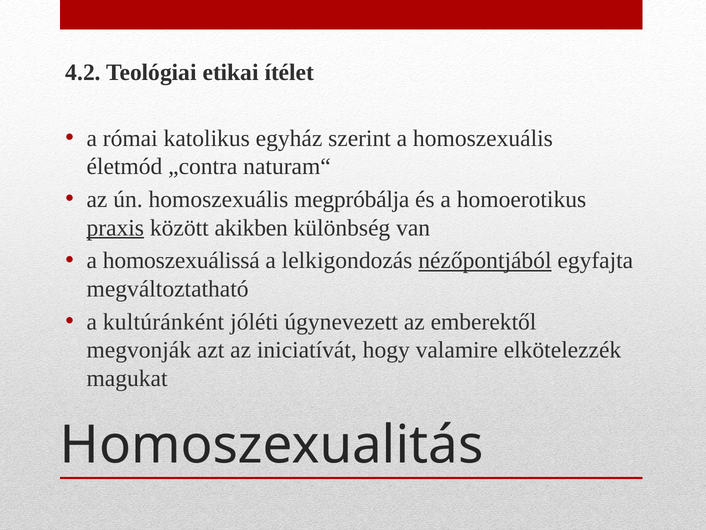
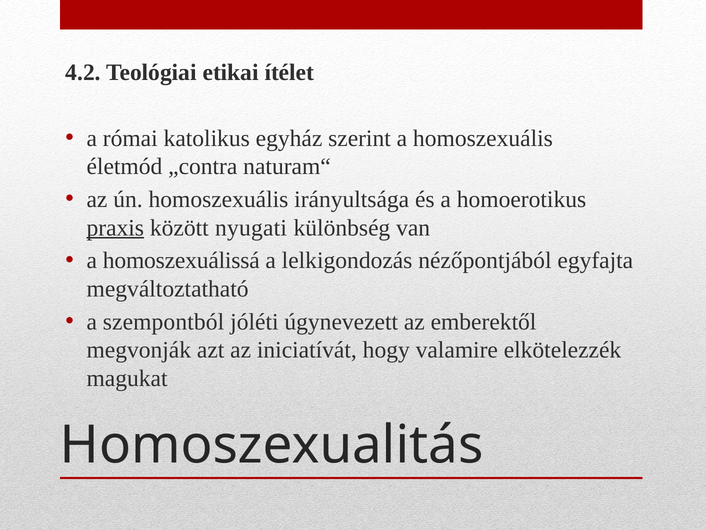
megpróbálja: megpróbálja -> irányultsága
akikben: akikben -> nyugati
nézőpontjából underline: present -> none
kultúránként: kultúránként -> szempontból
